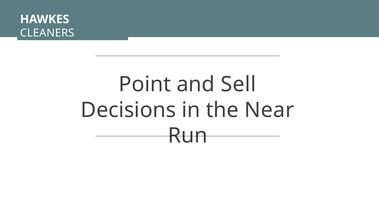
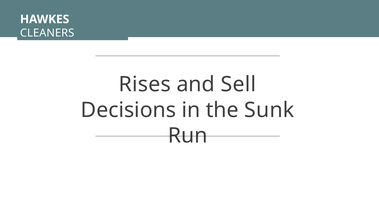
Point: Point -> Rises
Near: Near -> Sunk
